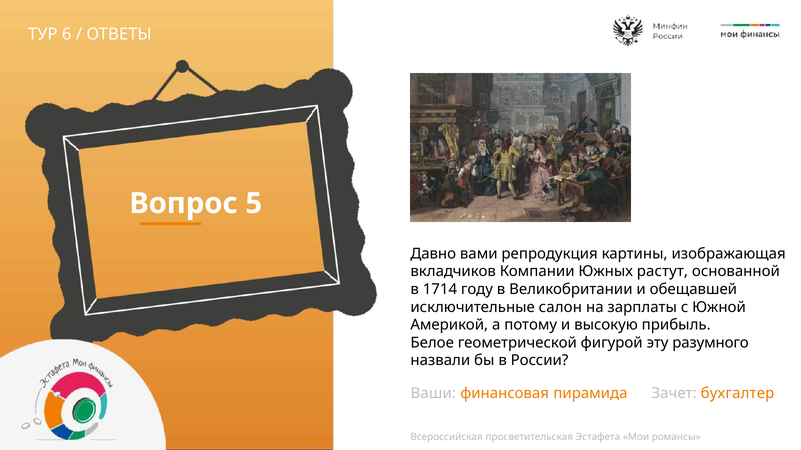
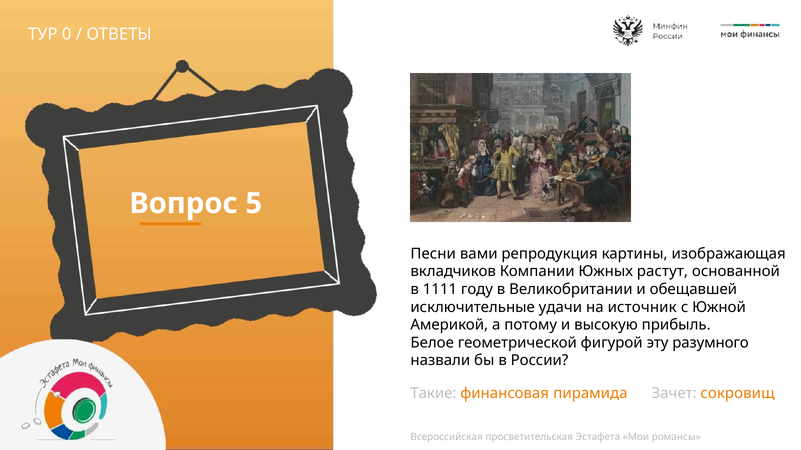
6: 6 -> 0
Давно: Давно -> Песни
1714: 1714 -> 1111
салон: салон -> удачи
зарплаты: зарплаты -> источник
Ваши: Ваши -> Такие
бухгалтер: бухгалтер -> сокровищ
